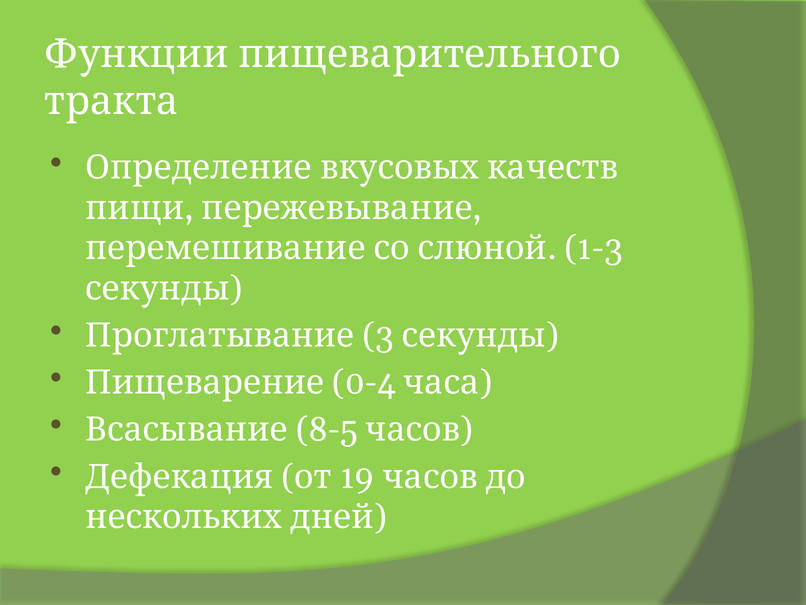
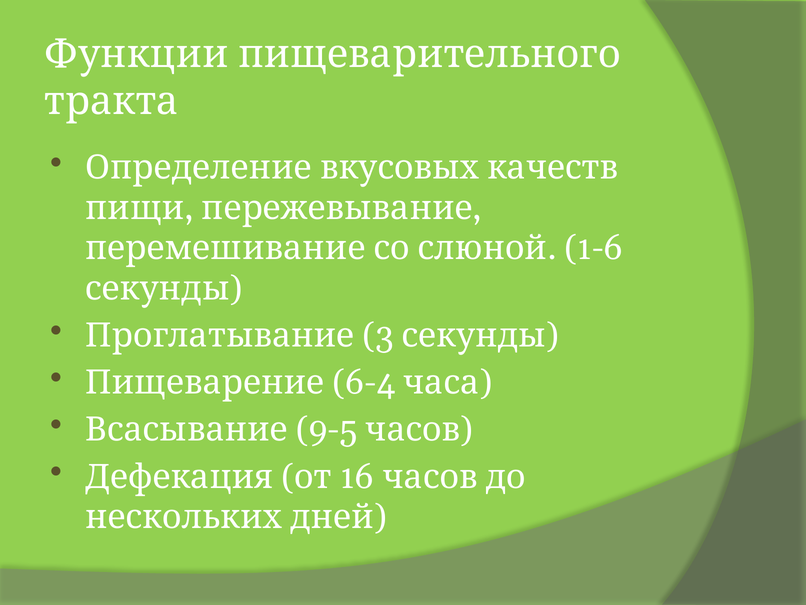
1-3: 1-3 -> 1-6
0-4: 0-4 -> 6-4
8-5: 8-5 -> 9-5
19: 19 -> 16
